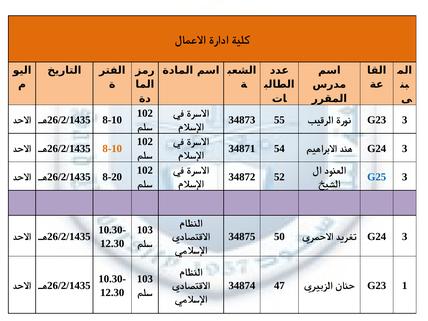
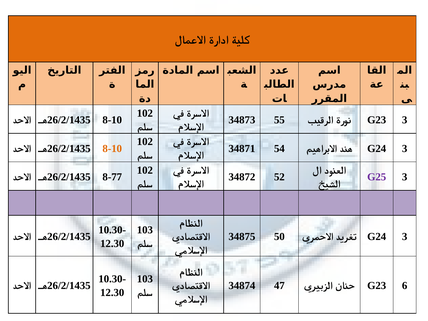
G25 colour: blue -> purple
8-20: 8-20 -> 8-77
1: 1 -> 6
